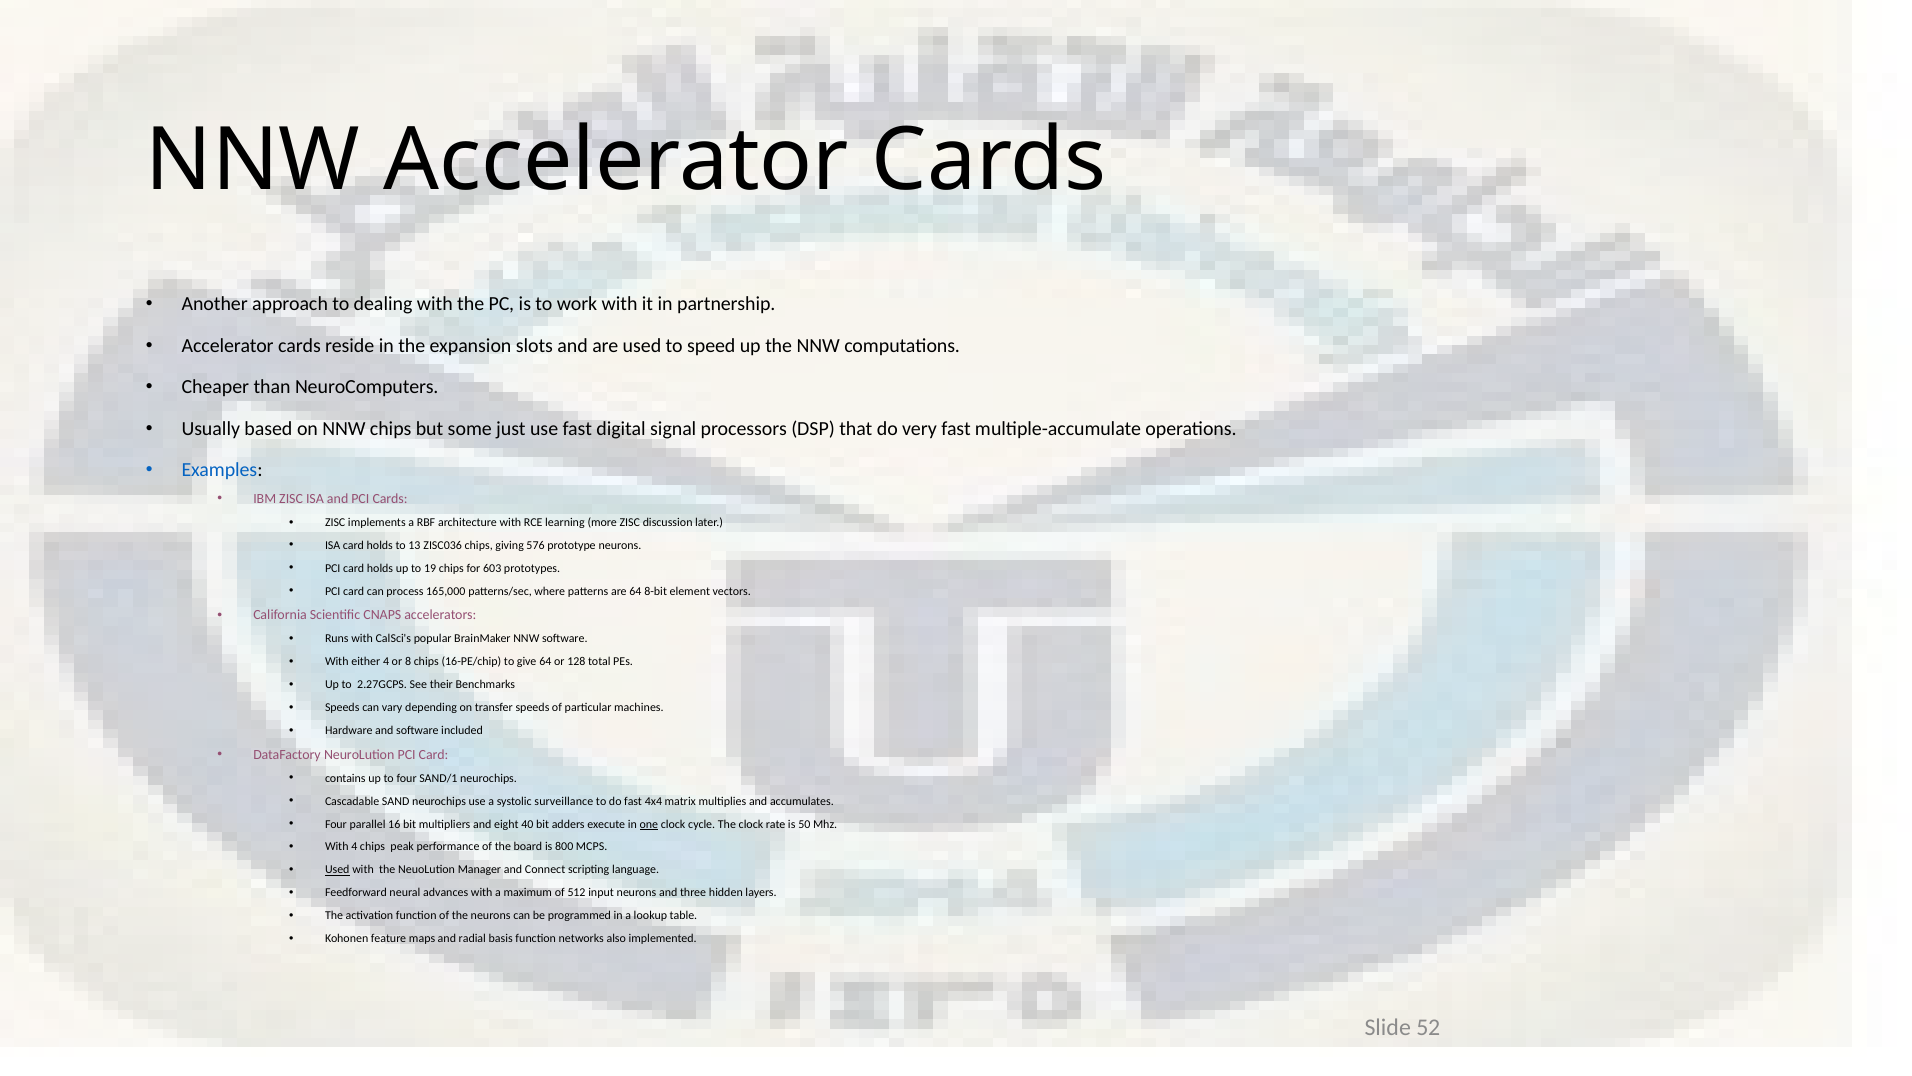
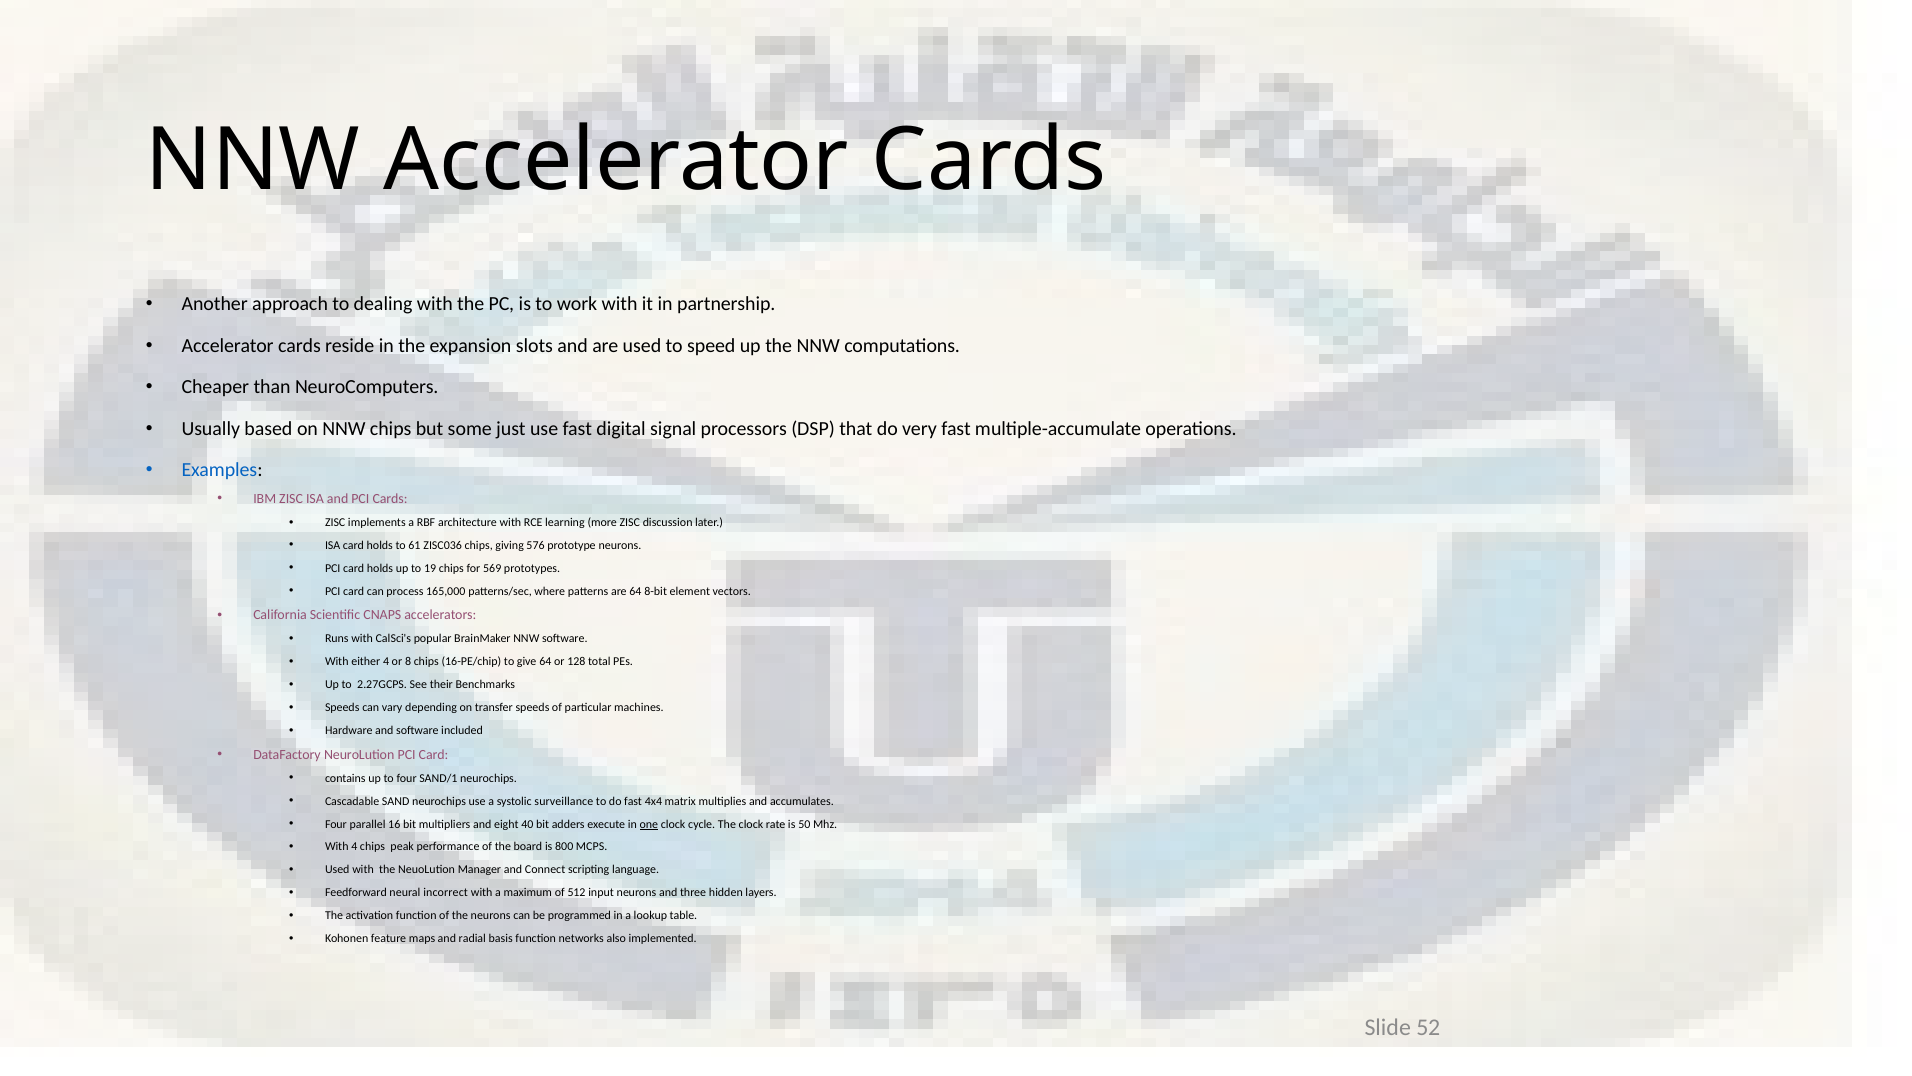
13: 13 -> 61
603: 603 -> 569
Used at (337, 869) underline: present -> none
advances: advances -> incorrect
